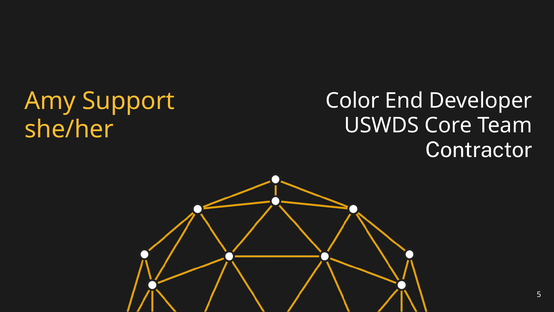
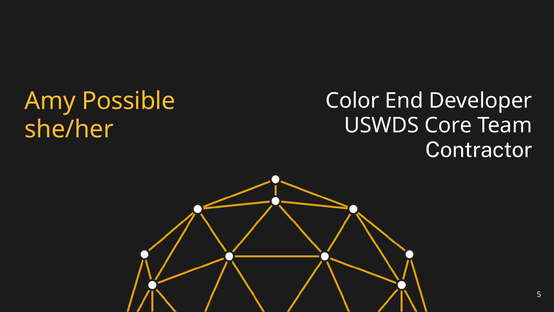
Support: Support -> Possible
